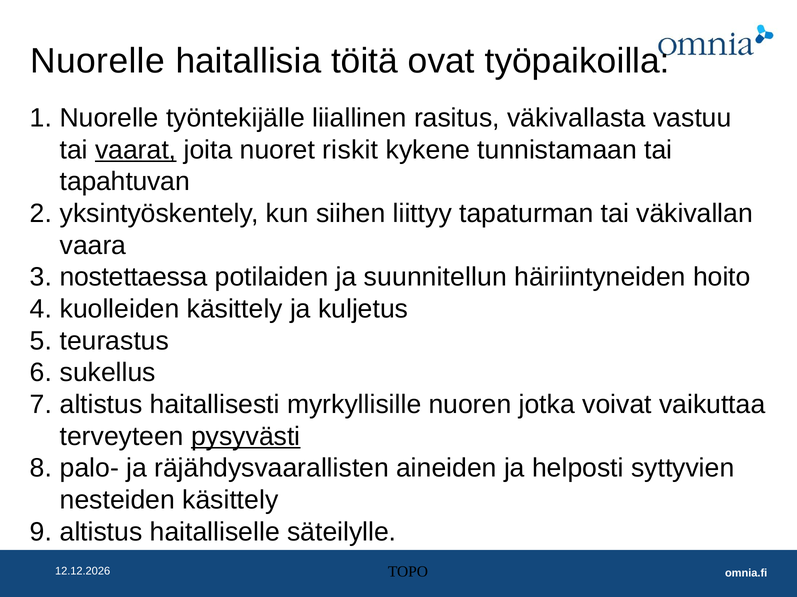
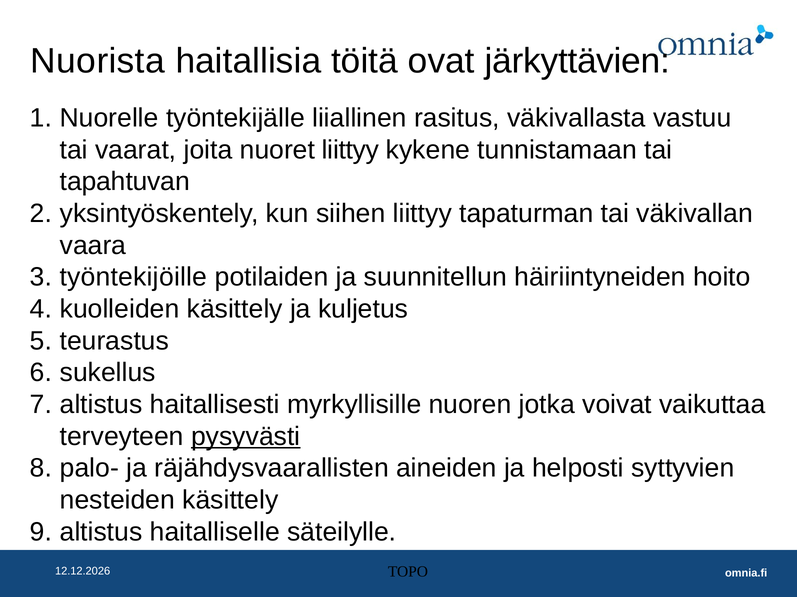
Nuorelle at (98, 61): Nuorelle -> Nuorista
työpaikoilla: työpaikoilla -> järkyttävien
vaarat underline: present -> none
nuoret riskit: riskit -> liittyy
nostettaessa: nostettaessa -> työntekijöille
